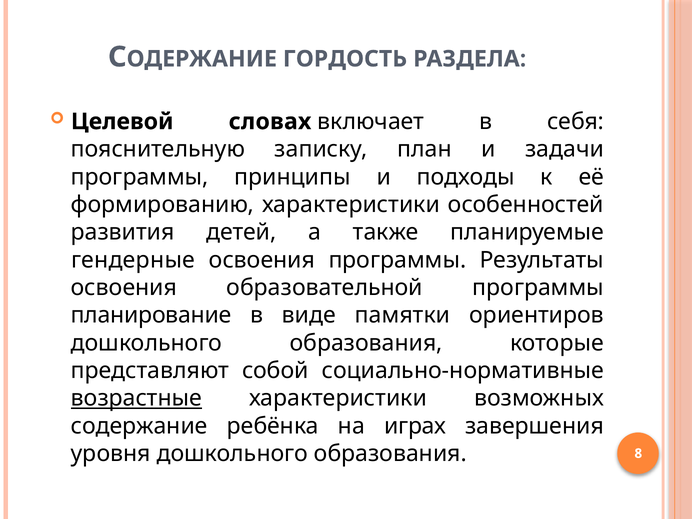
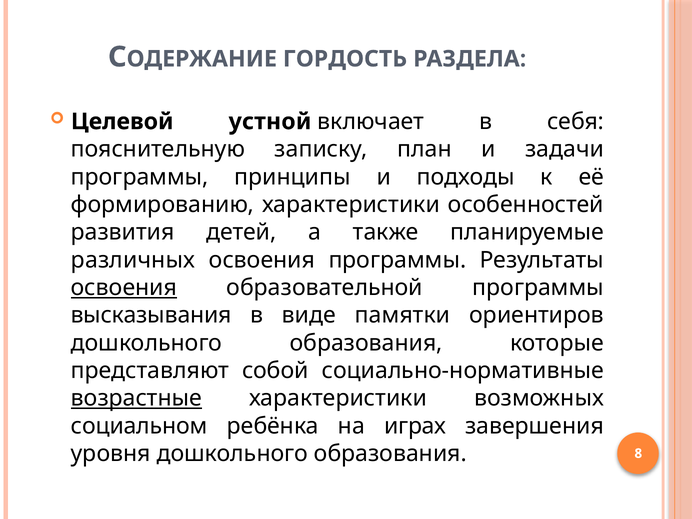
словах: словах -> устной
гендерные: гендерные -> различных
освоения at (124, 288) underline: none -> present
планирование: планирование -> высказывания
содержание: содержание -> социальном
